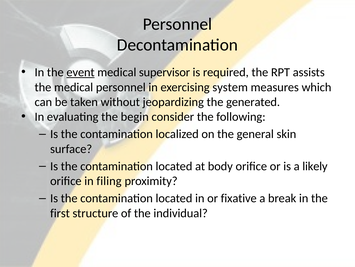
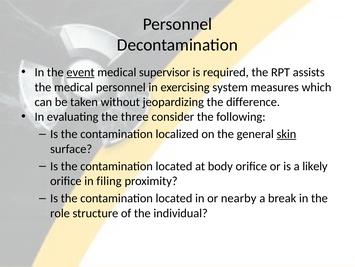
generated: generated -> difference
begin: begin -> three
skin underline: none -> present
fixative: fixative -> nearby
first: first -> role
